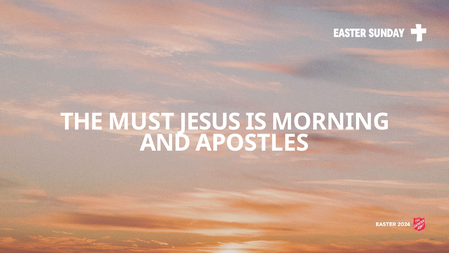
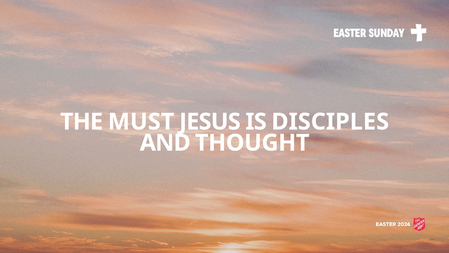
MORNING: MORNING -> DISCIPLES
APOSTLES: APOSTLES -> THOUGHT
